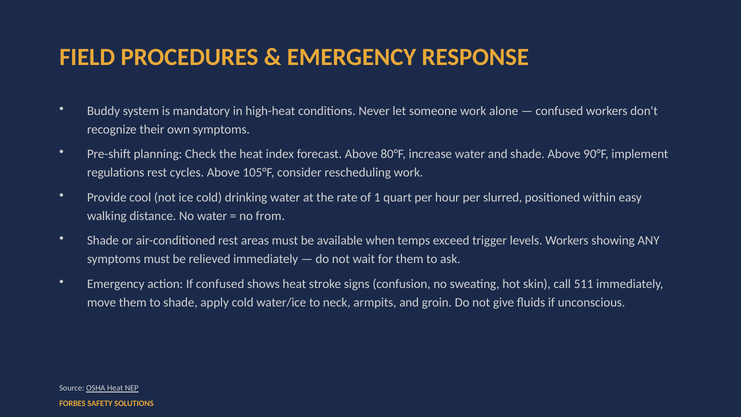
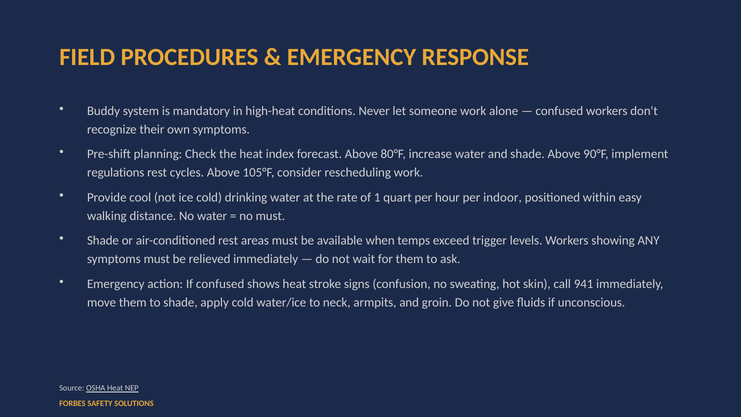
slurred: slurred -> indoor
no from: from -> must
511: 511 -> 941
